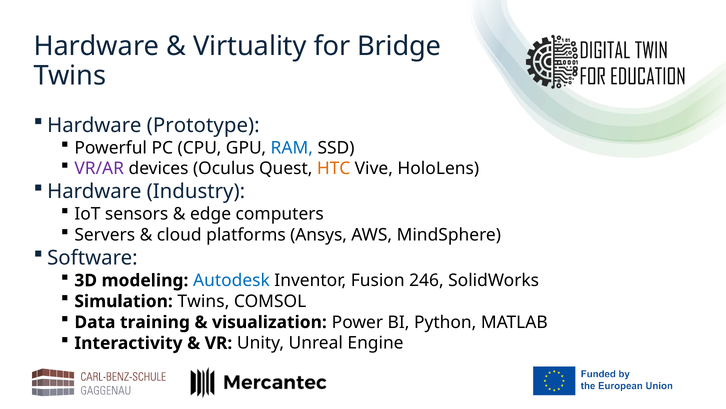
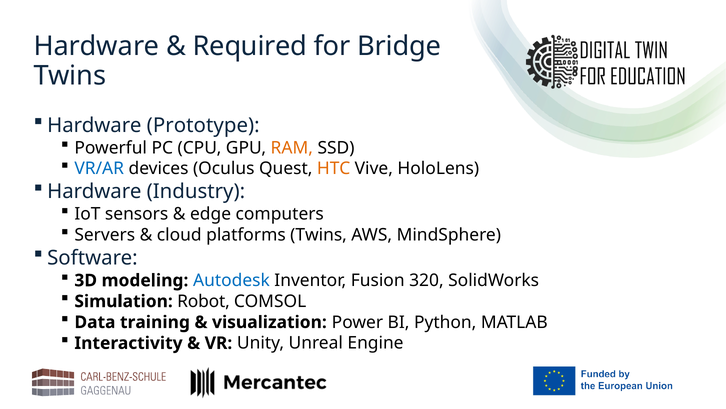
Virtuality: Virtuality -> Required
RAM colour: blue -> orange
VR/AR colour: purple -> blue
platforms Ansys: Ansys -> Twins
246: 246 -> 320
Simulation Twins: Twins -> Robot
